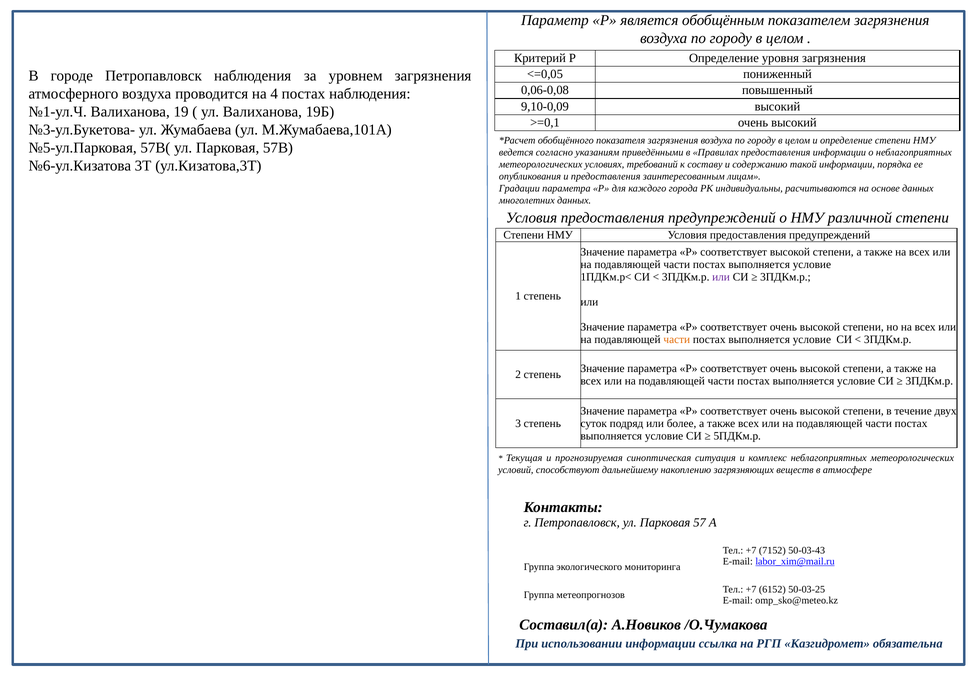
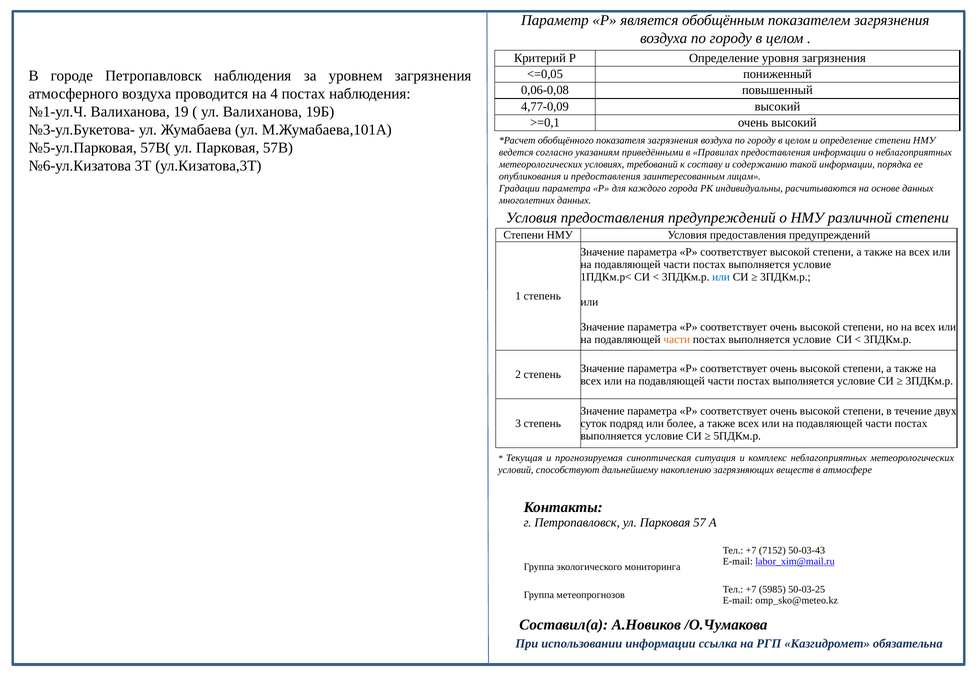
9,10-0,09: 9,10-0,09 -> 4,77-0,09
или at (721, 277) colour: purple -> blue
6152: 6152 -> 5985
